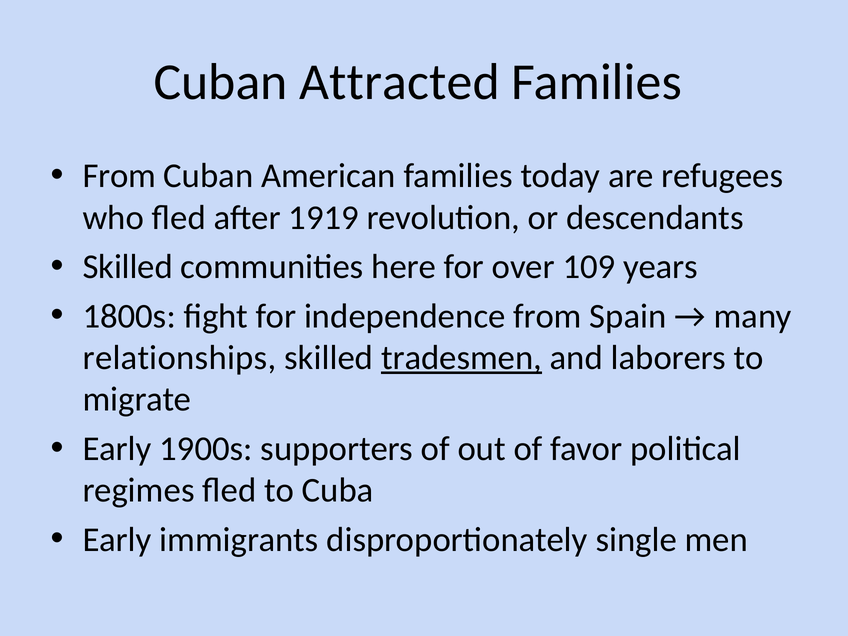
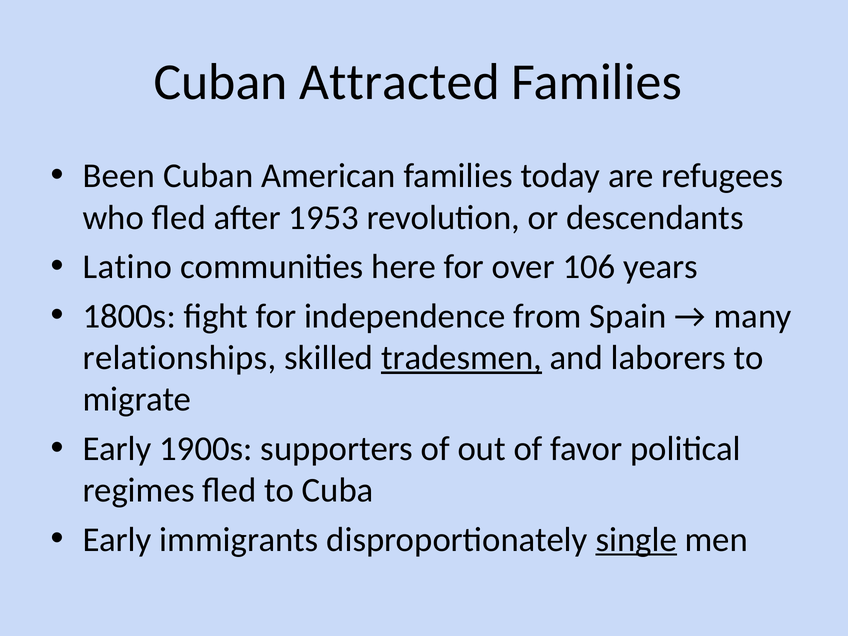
From at (119, 176): From -> Been
1919: 1919 -> 1953
Skilled at (128, 267): Skilled -> Latino
109: 109 -> 106
single underline: none -> present
